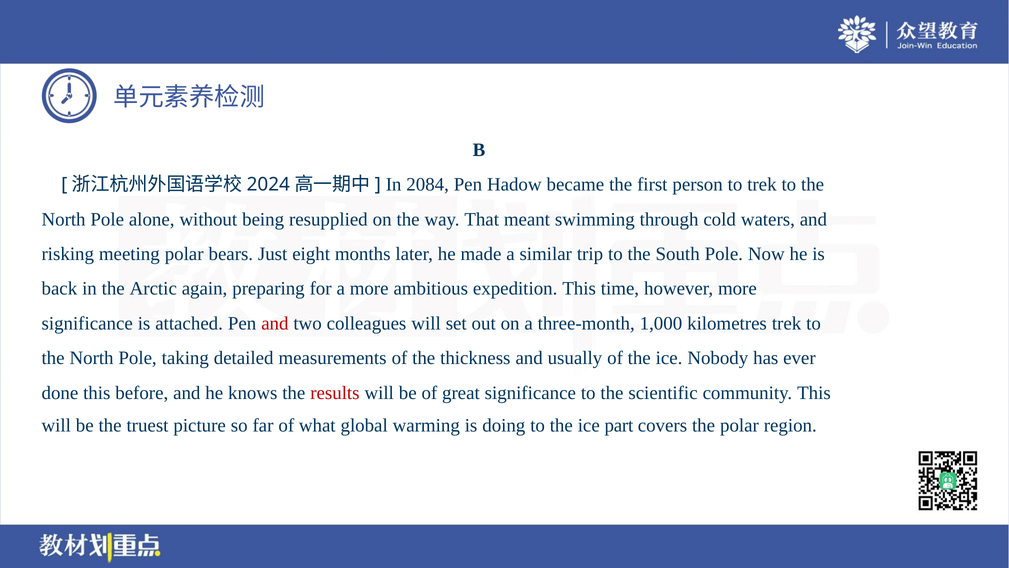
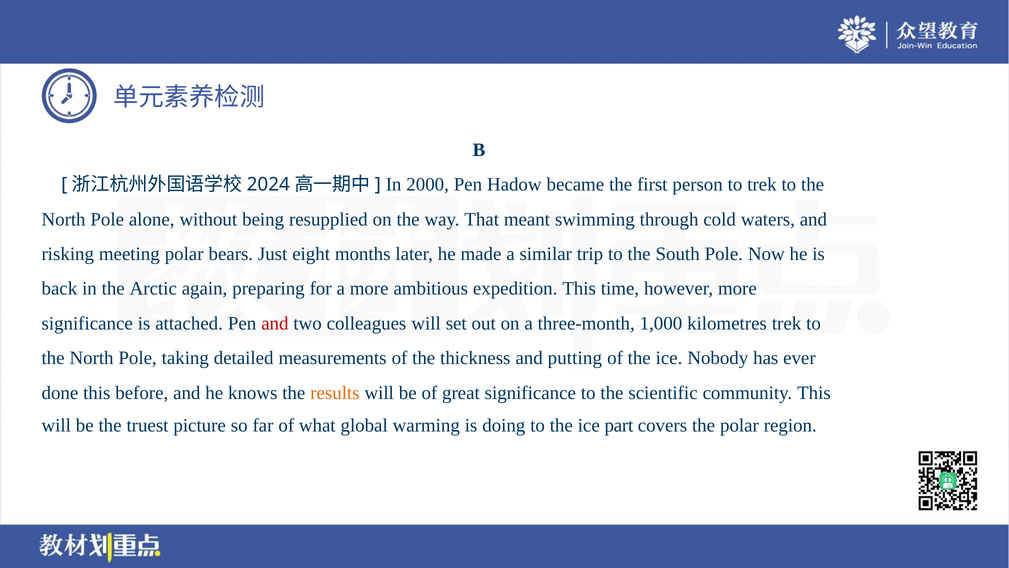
2084: 2084 -> 2000
usually: usually -> putting
results colour: red -> orange
